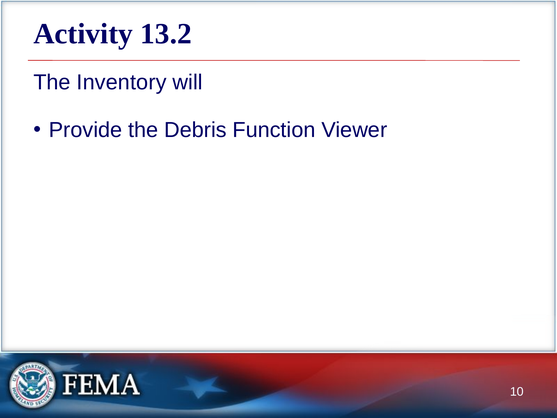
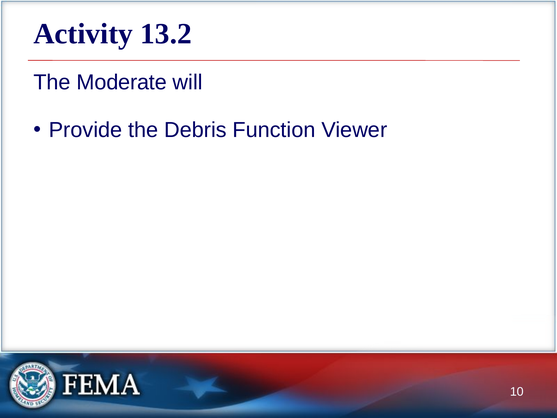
Inventory: Inventory -> Moderate
